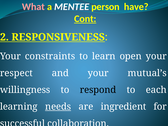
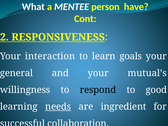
What colour: pink -> white
Cont underline: present -> none
constraints: constraints -> interaction
open: open -> goals
respect: respect -> general
each: each -> good
